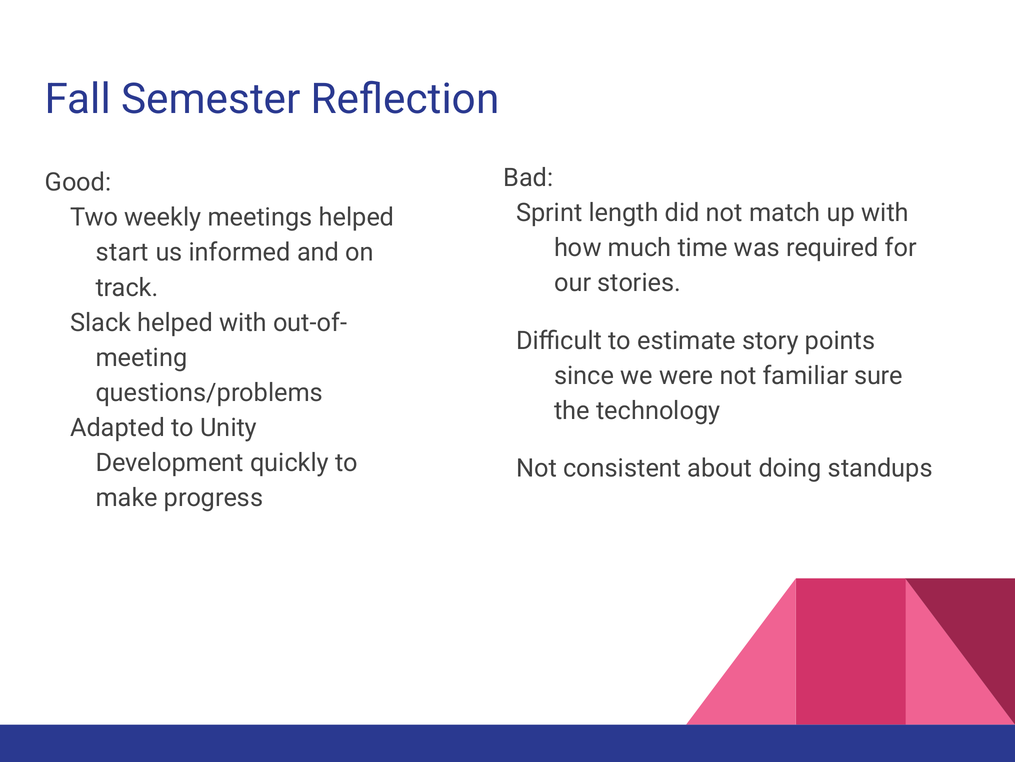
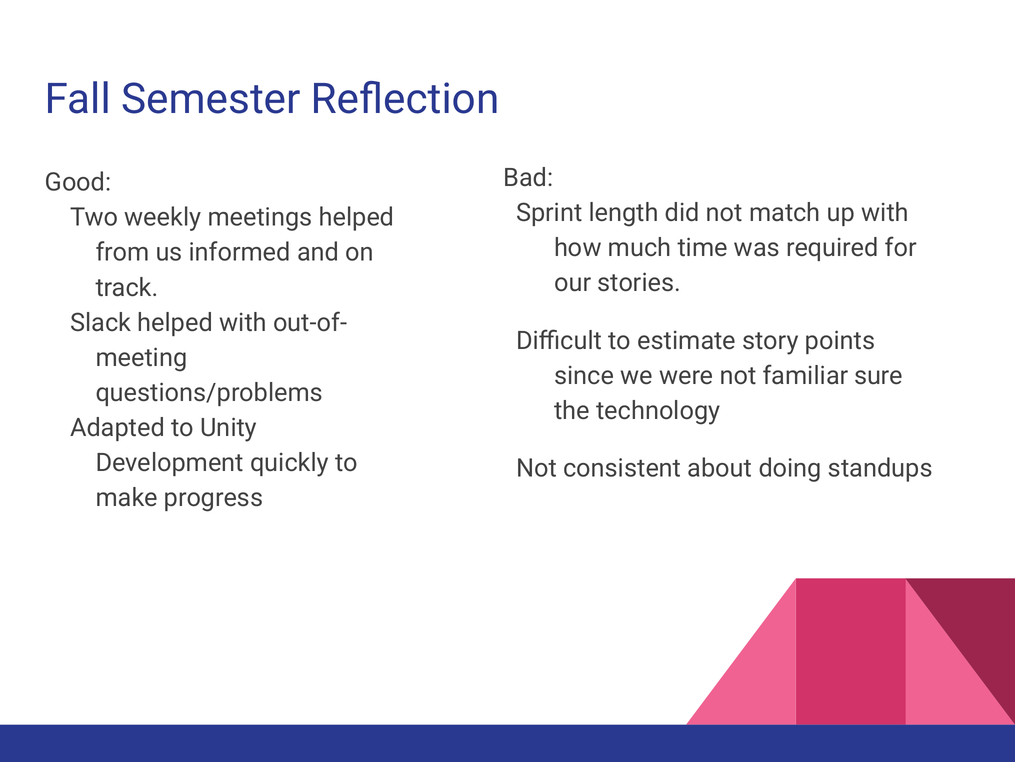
start: start -> from
